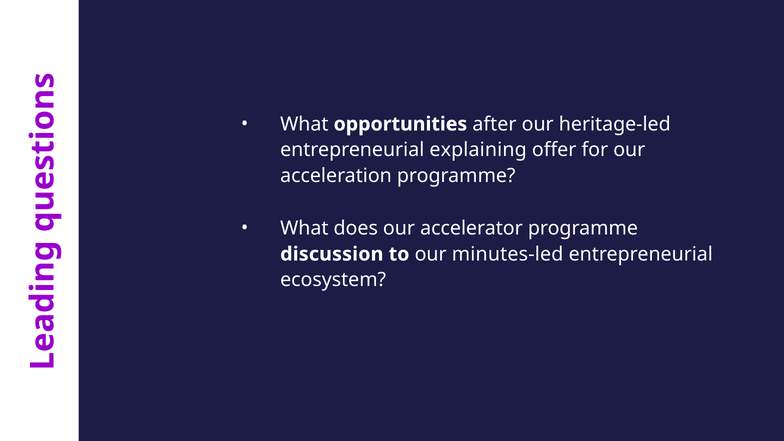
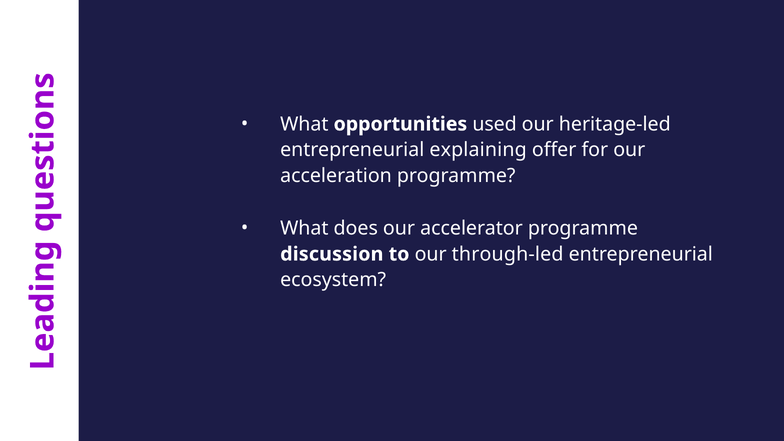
after: after -> used
minutes-led: minutes-led -> through-led
